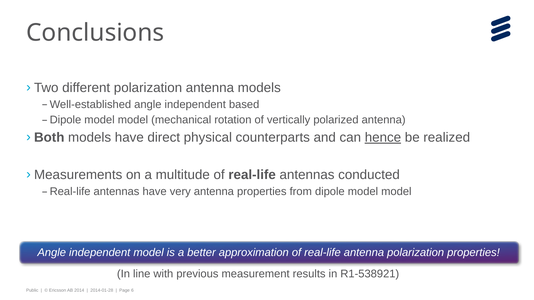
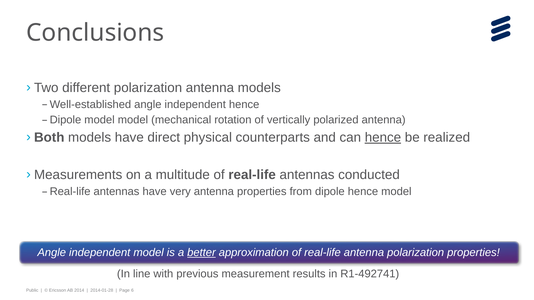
independent based: based -> hence
from dipole model: model -> hence
better underline: none -> present
R1-538921: R1-538921 -> R1-492741
